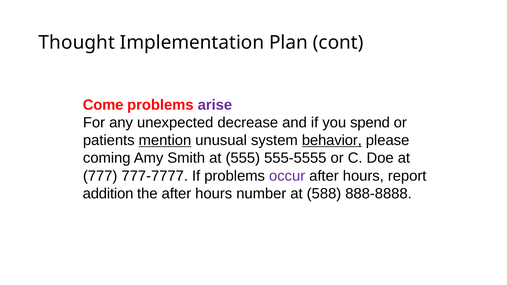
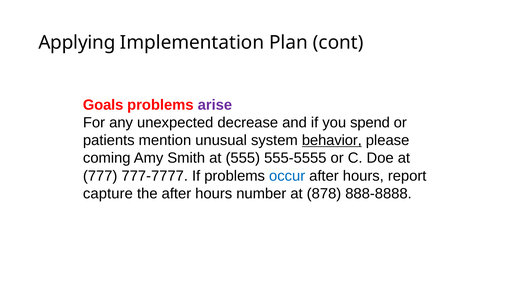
Thought: Thought -> Applying
Come: Come -> Goals
mention underline: present -> none
occur colour: purple -> blue
addition: addition -> capture
588: 588 -> 878
